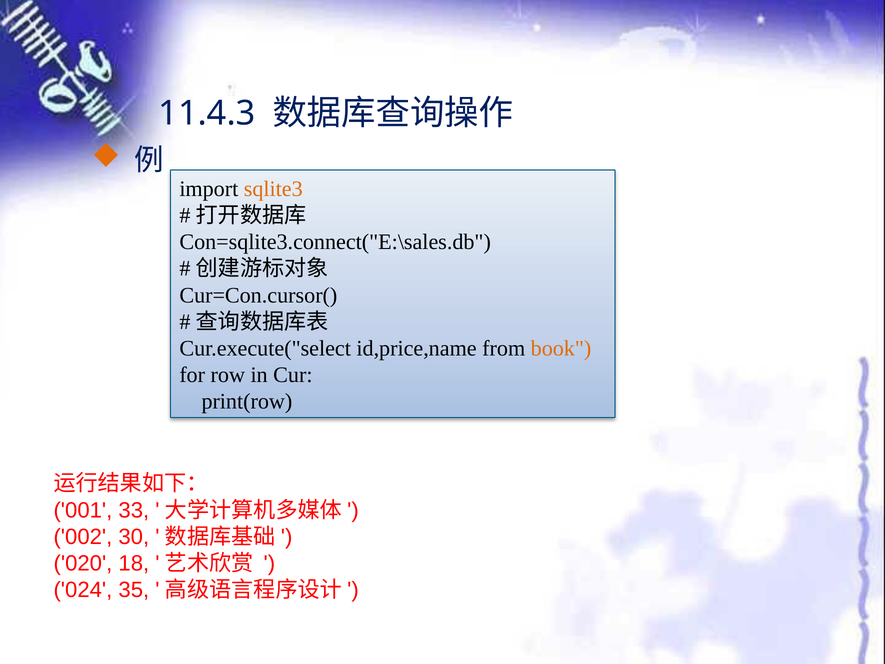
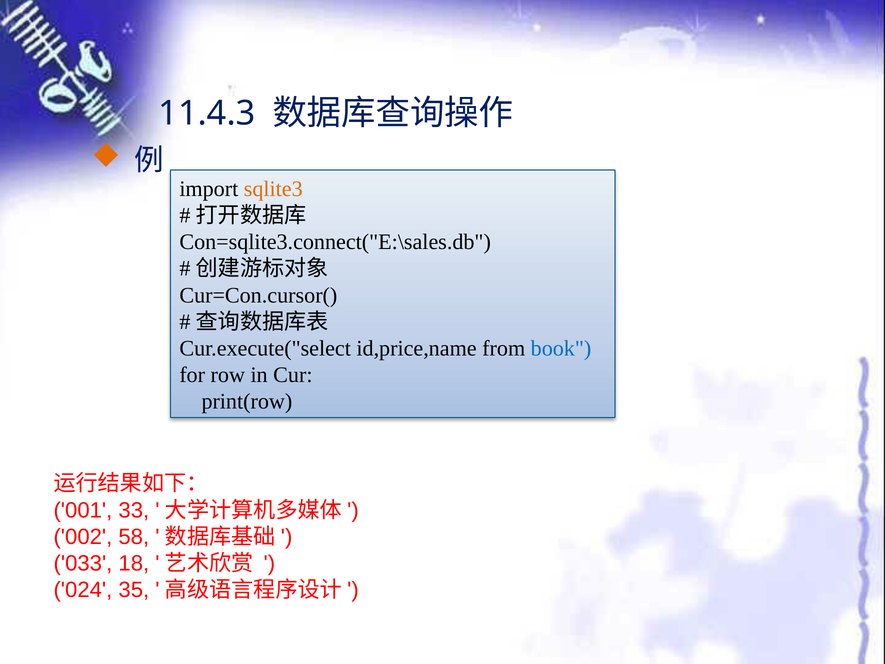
book colour: orange -> blue
30: 30 -> 58
020: 020 -> 033
